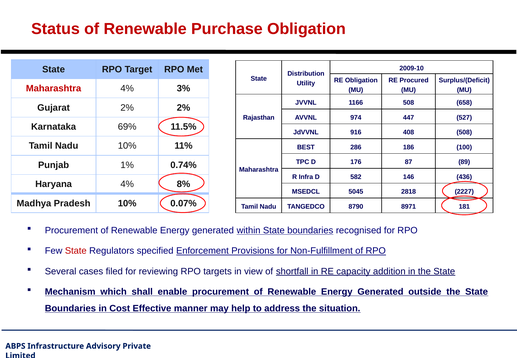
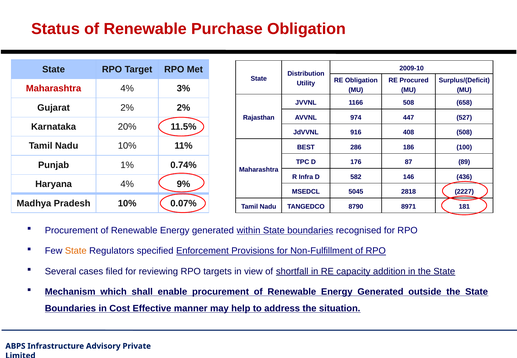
69%: 69% -> 20%
8%: 8% -> 9%
State at (76, 251) colour: red -> orange
